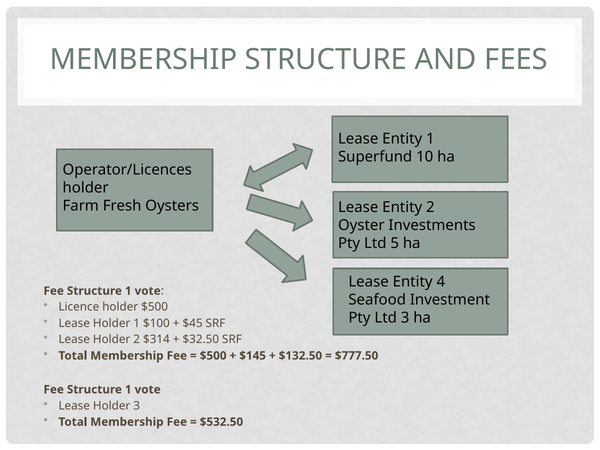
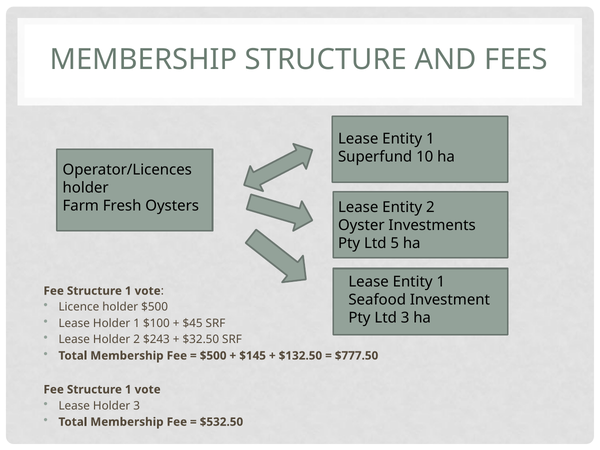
4 at (441, 282): 4 -> 1
$314: $314 -> $243
